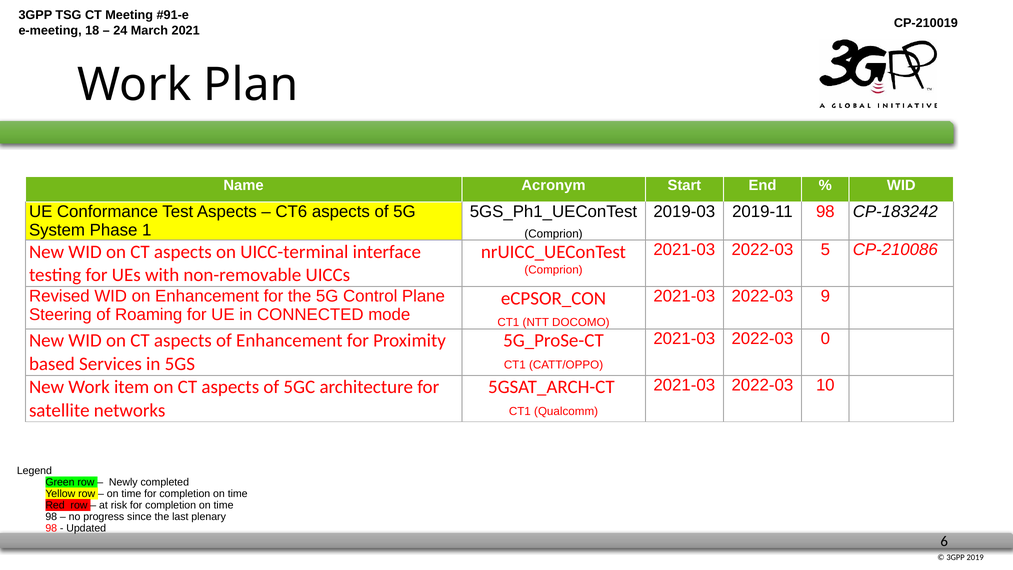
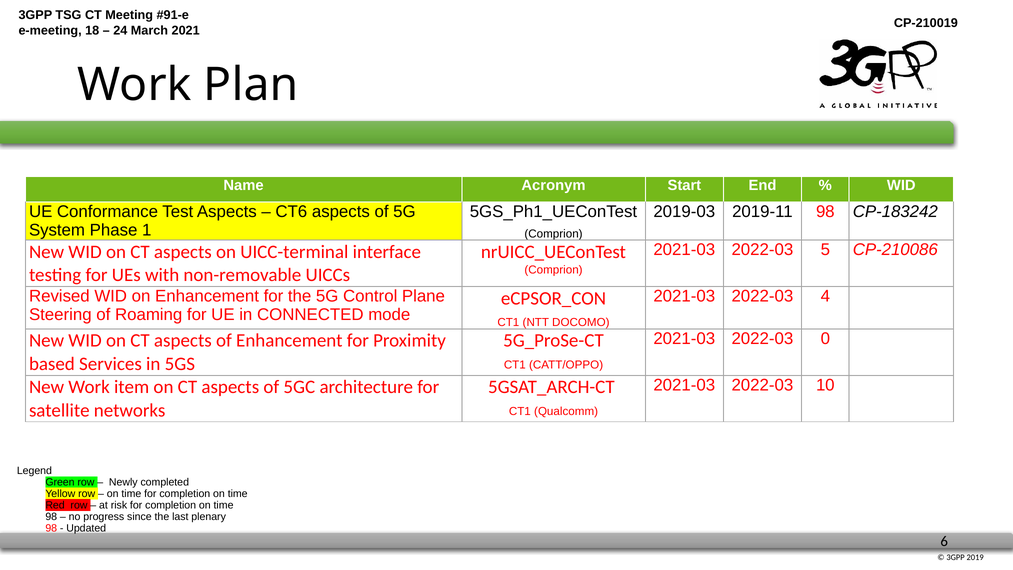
9: 9 -> 4
